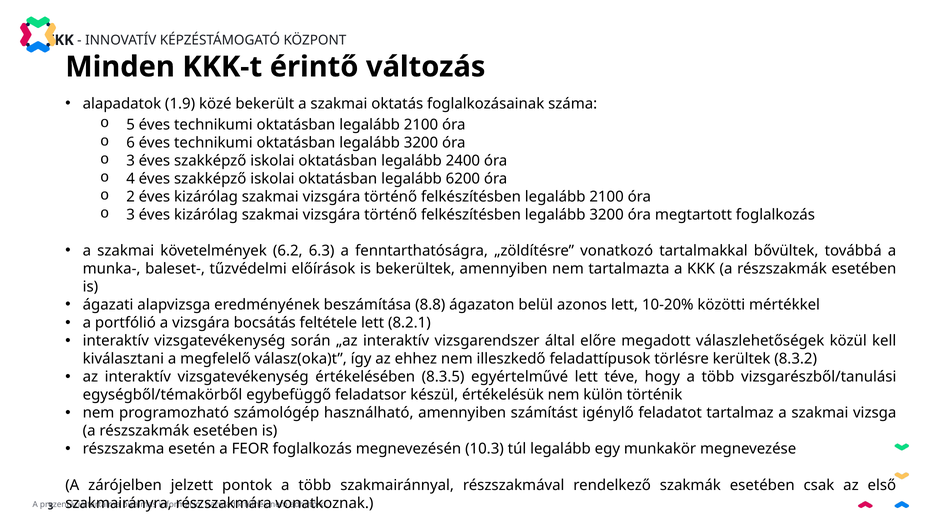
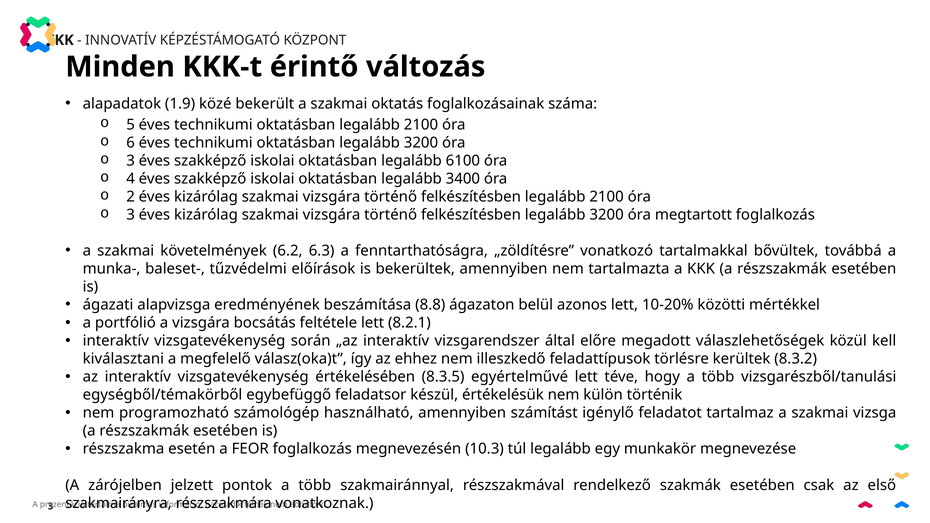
2400: 2400 -> 6100
6200: 6200 -> 3400
